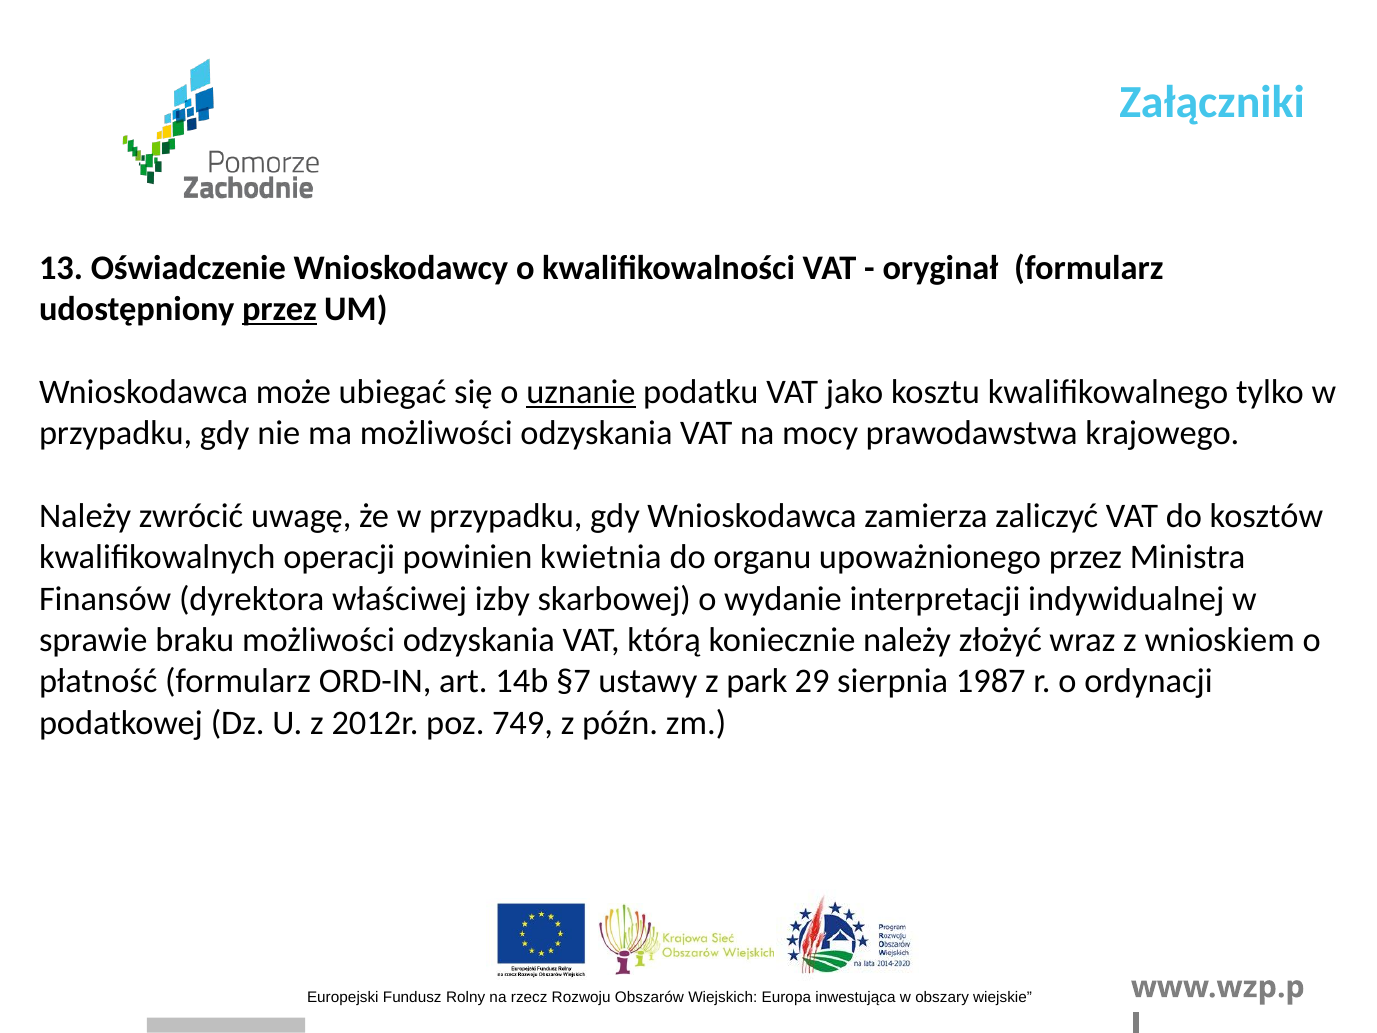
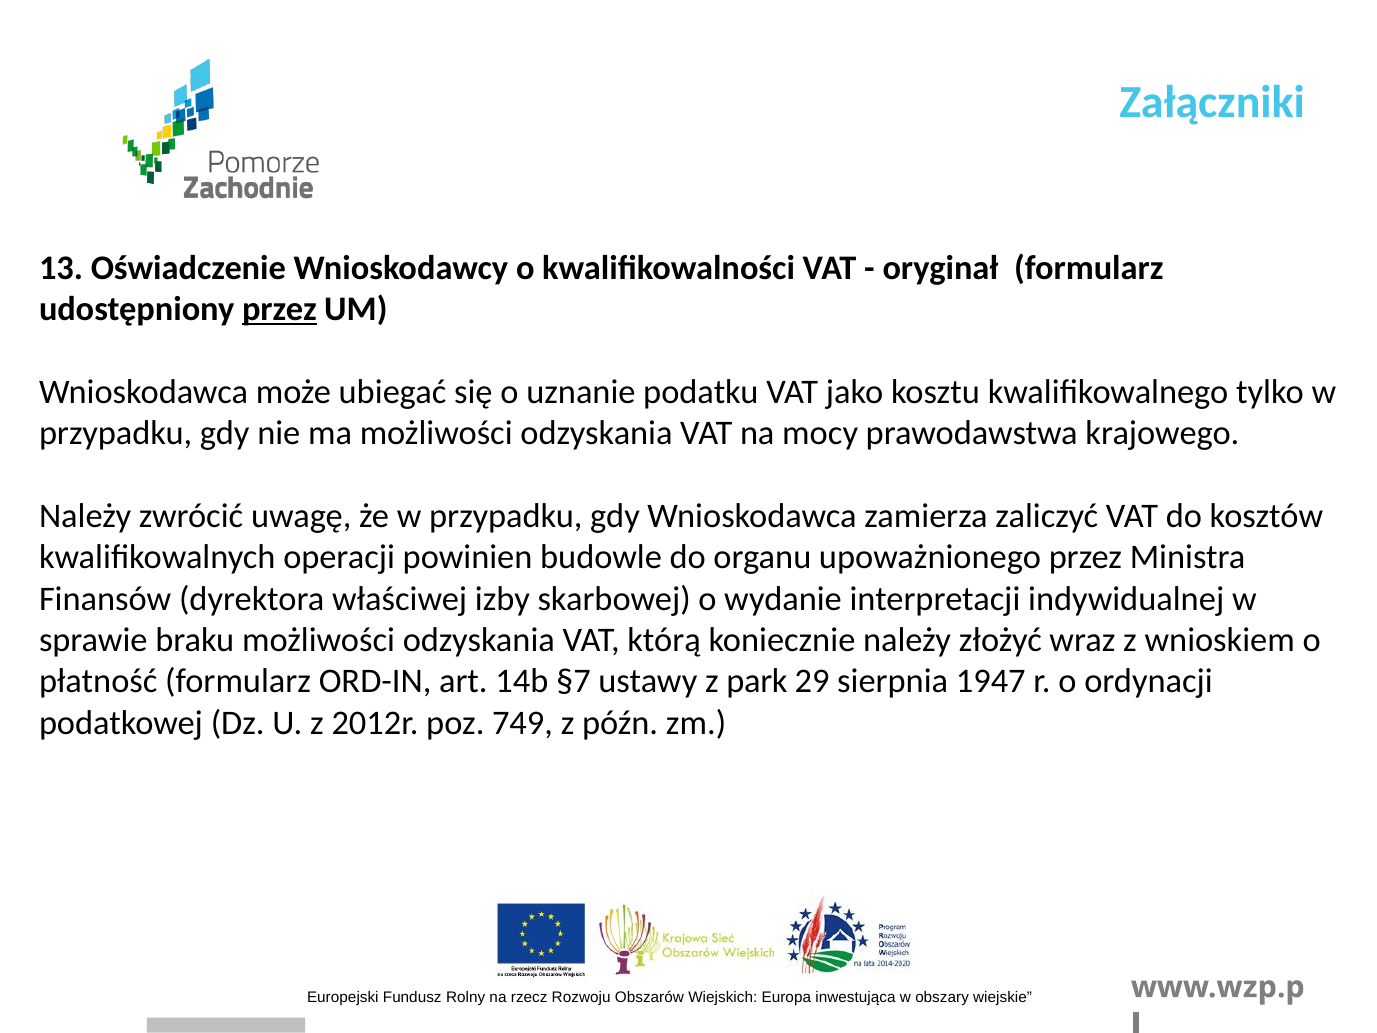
uznanie underline: present -> none
kwietnia: kwietnia -> budowle
1987: 1987 -> 1947
